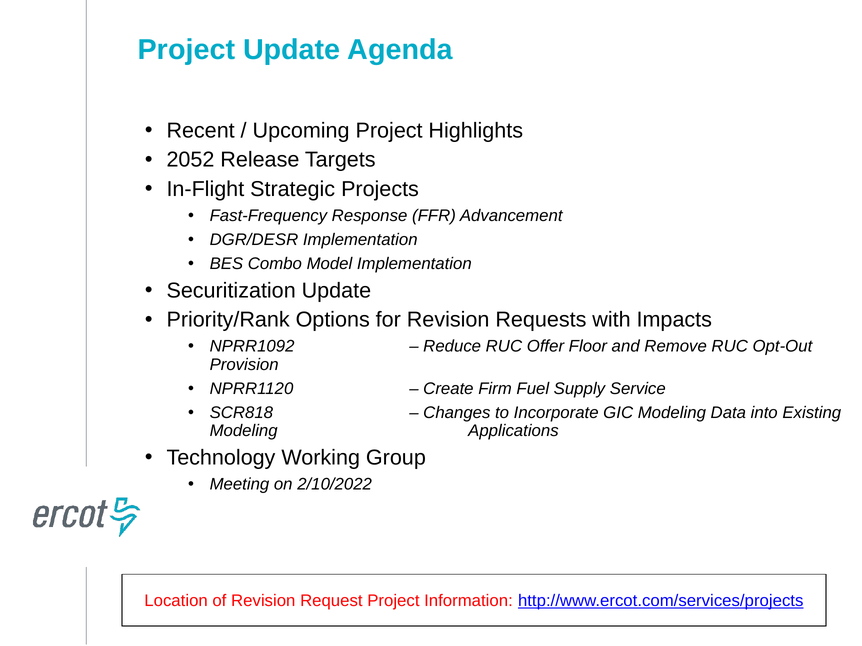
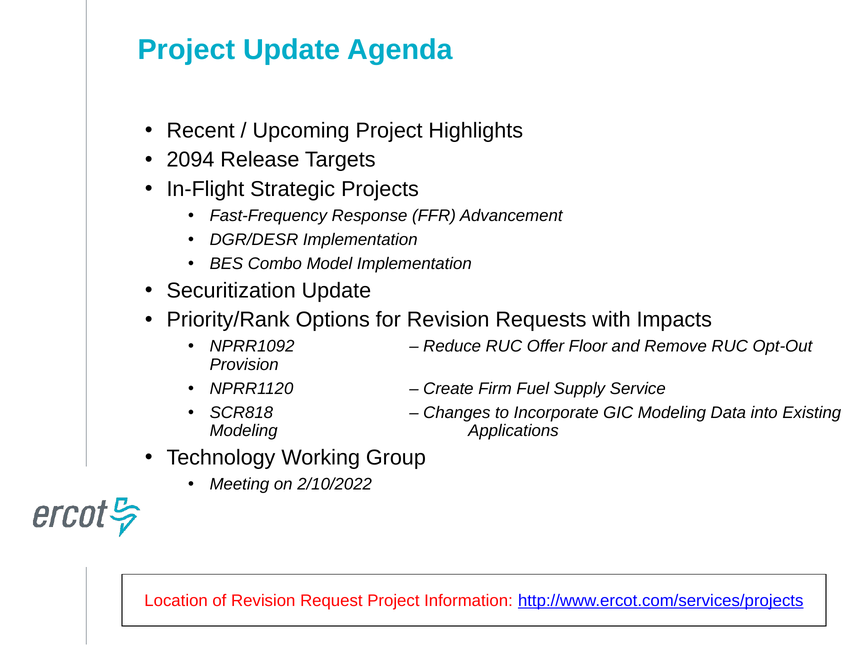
2052: 2052 -> 2094
